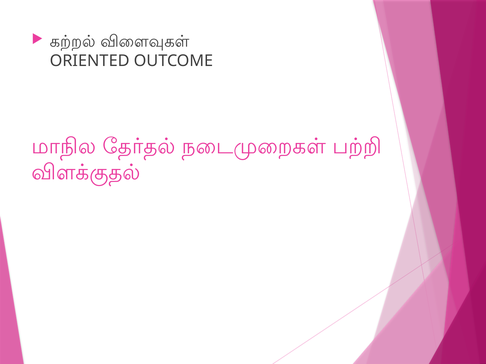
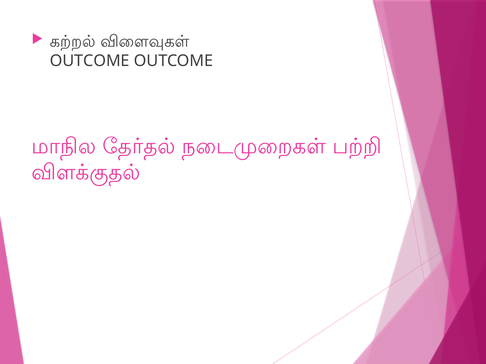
ORIENTED at (90, 61): ORIENTED -> OUTCOME
